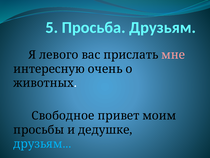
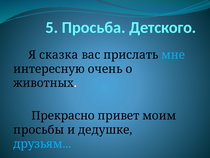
Просьба Друзьям: Друзьям -> Детского
левого: левого -> сказка
мне colour: pink -> light blue
Свободное: Свободное -> Прекрасно
